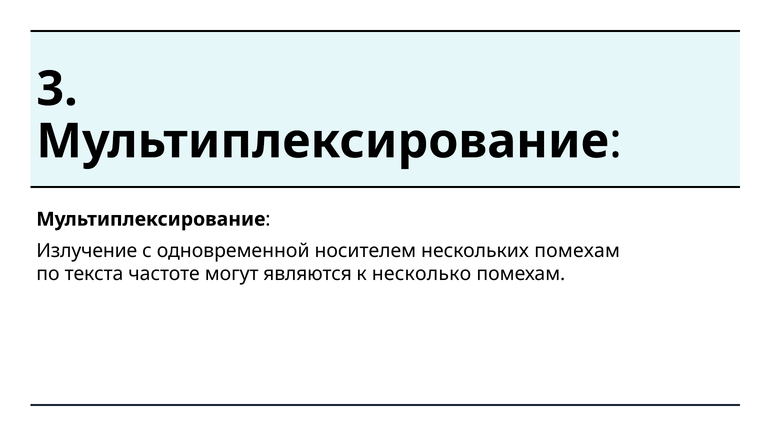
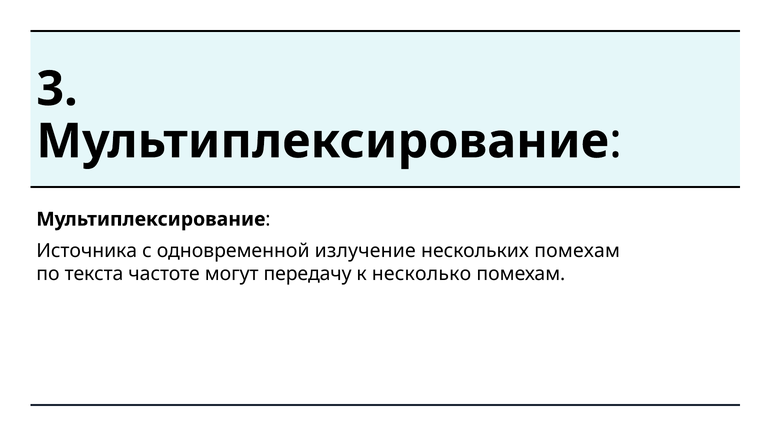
Излучение: Излучение -> Источника
носителем: носителем -> излучение
являются: являются -> передачу
